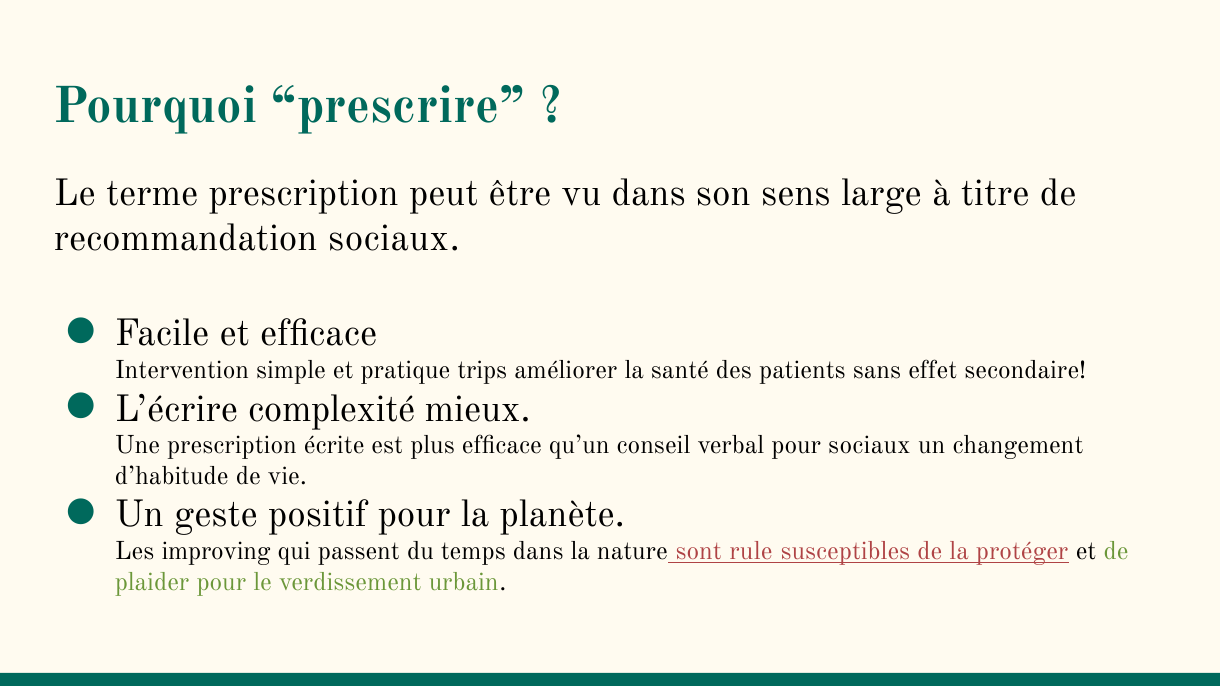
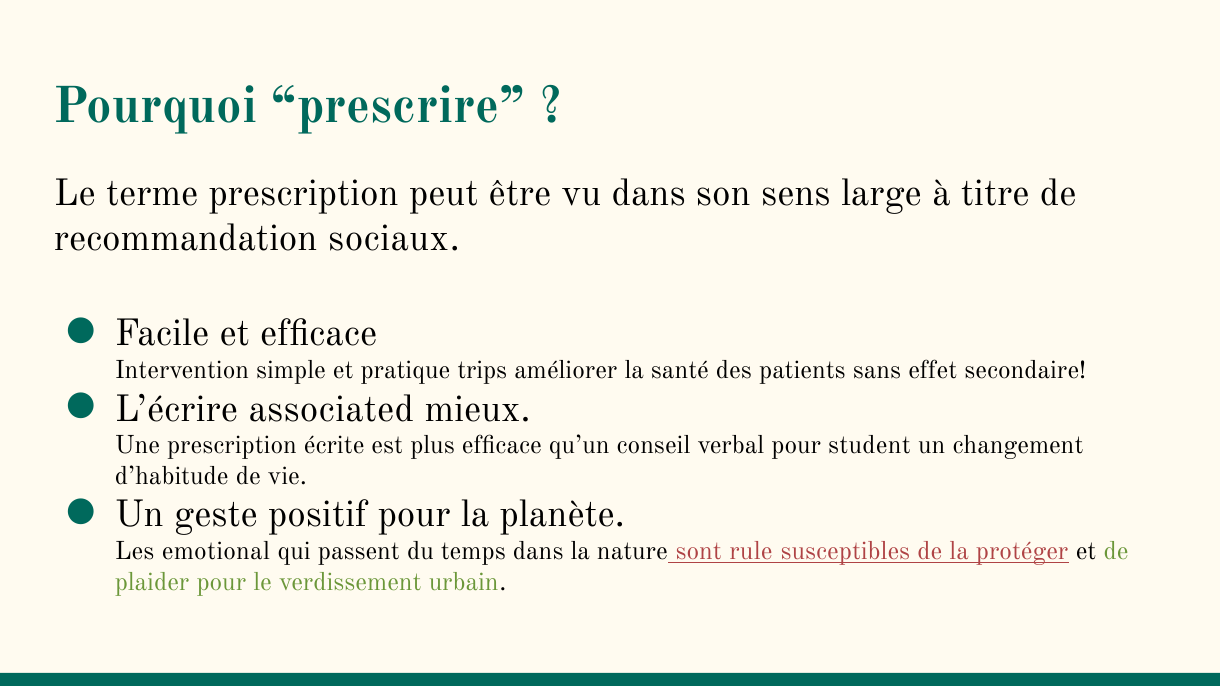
complexité: complexité -> associated
pour sociaux: sociaux -> student
improving: improving -> emotional
